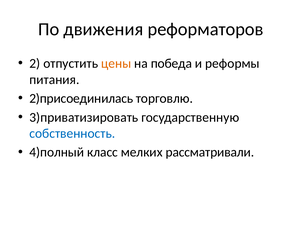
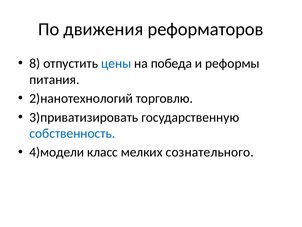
2: 2 -> 8
цены colour: orange -> blue
2)присоединилась: 2)присоединилась -> 2)нанотехнологий
4)полный: 4)полный -> 4)модели
рассматривали: рассматривали -> сознательного
